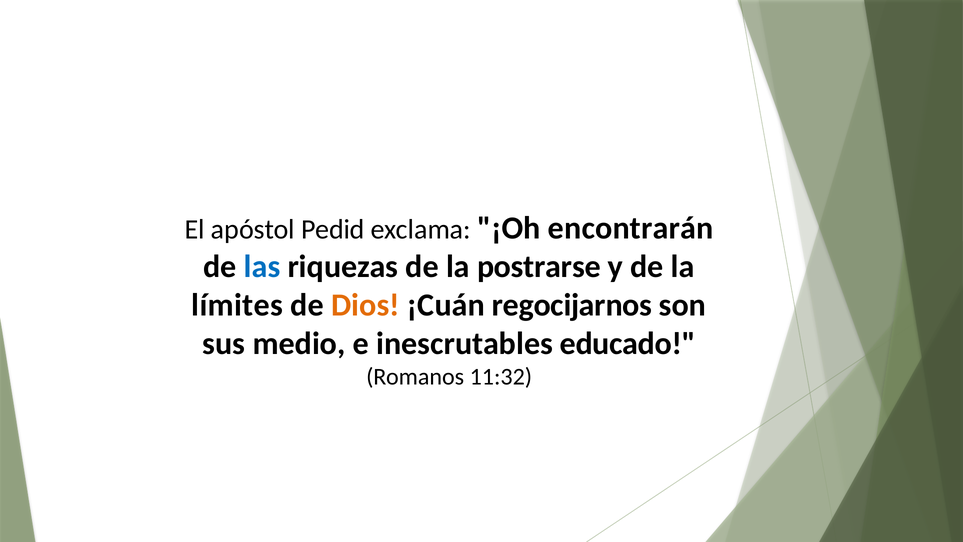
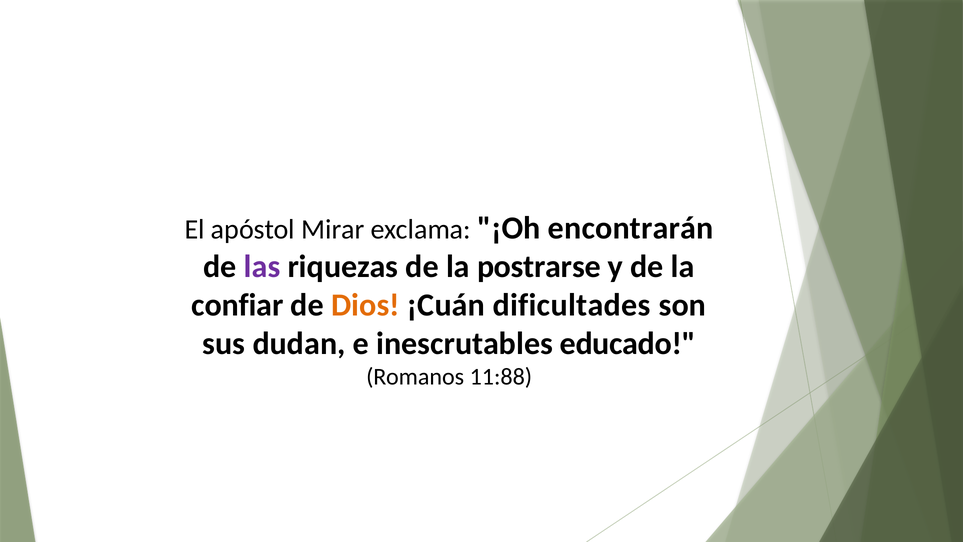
Pedid: Pedid -> Mirar
las colour: blue -> purple
límites: límites -> confiar
regocijarnos: regocijarnos -> dificultades
medio: medio -> dudan
11:32: 11:32 -> 11:88
